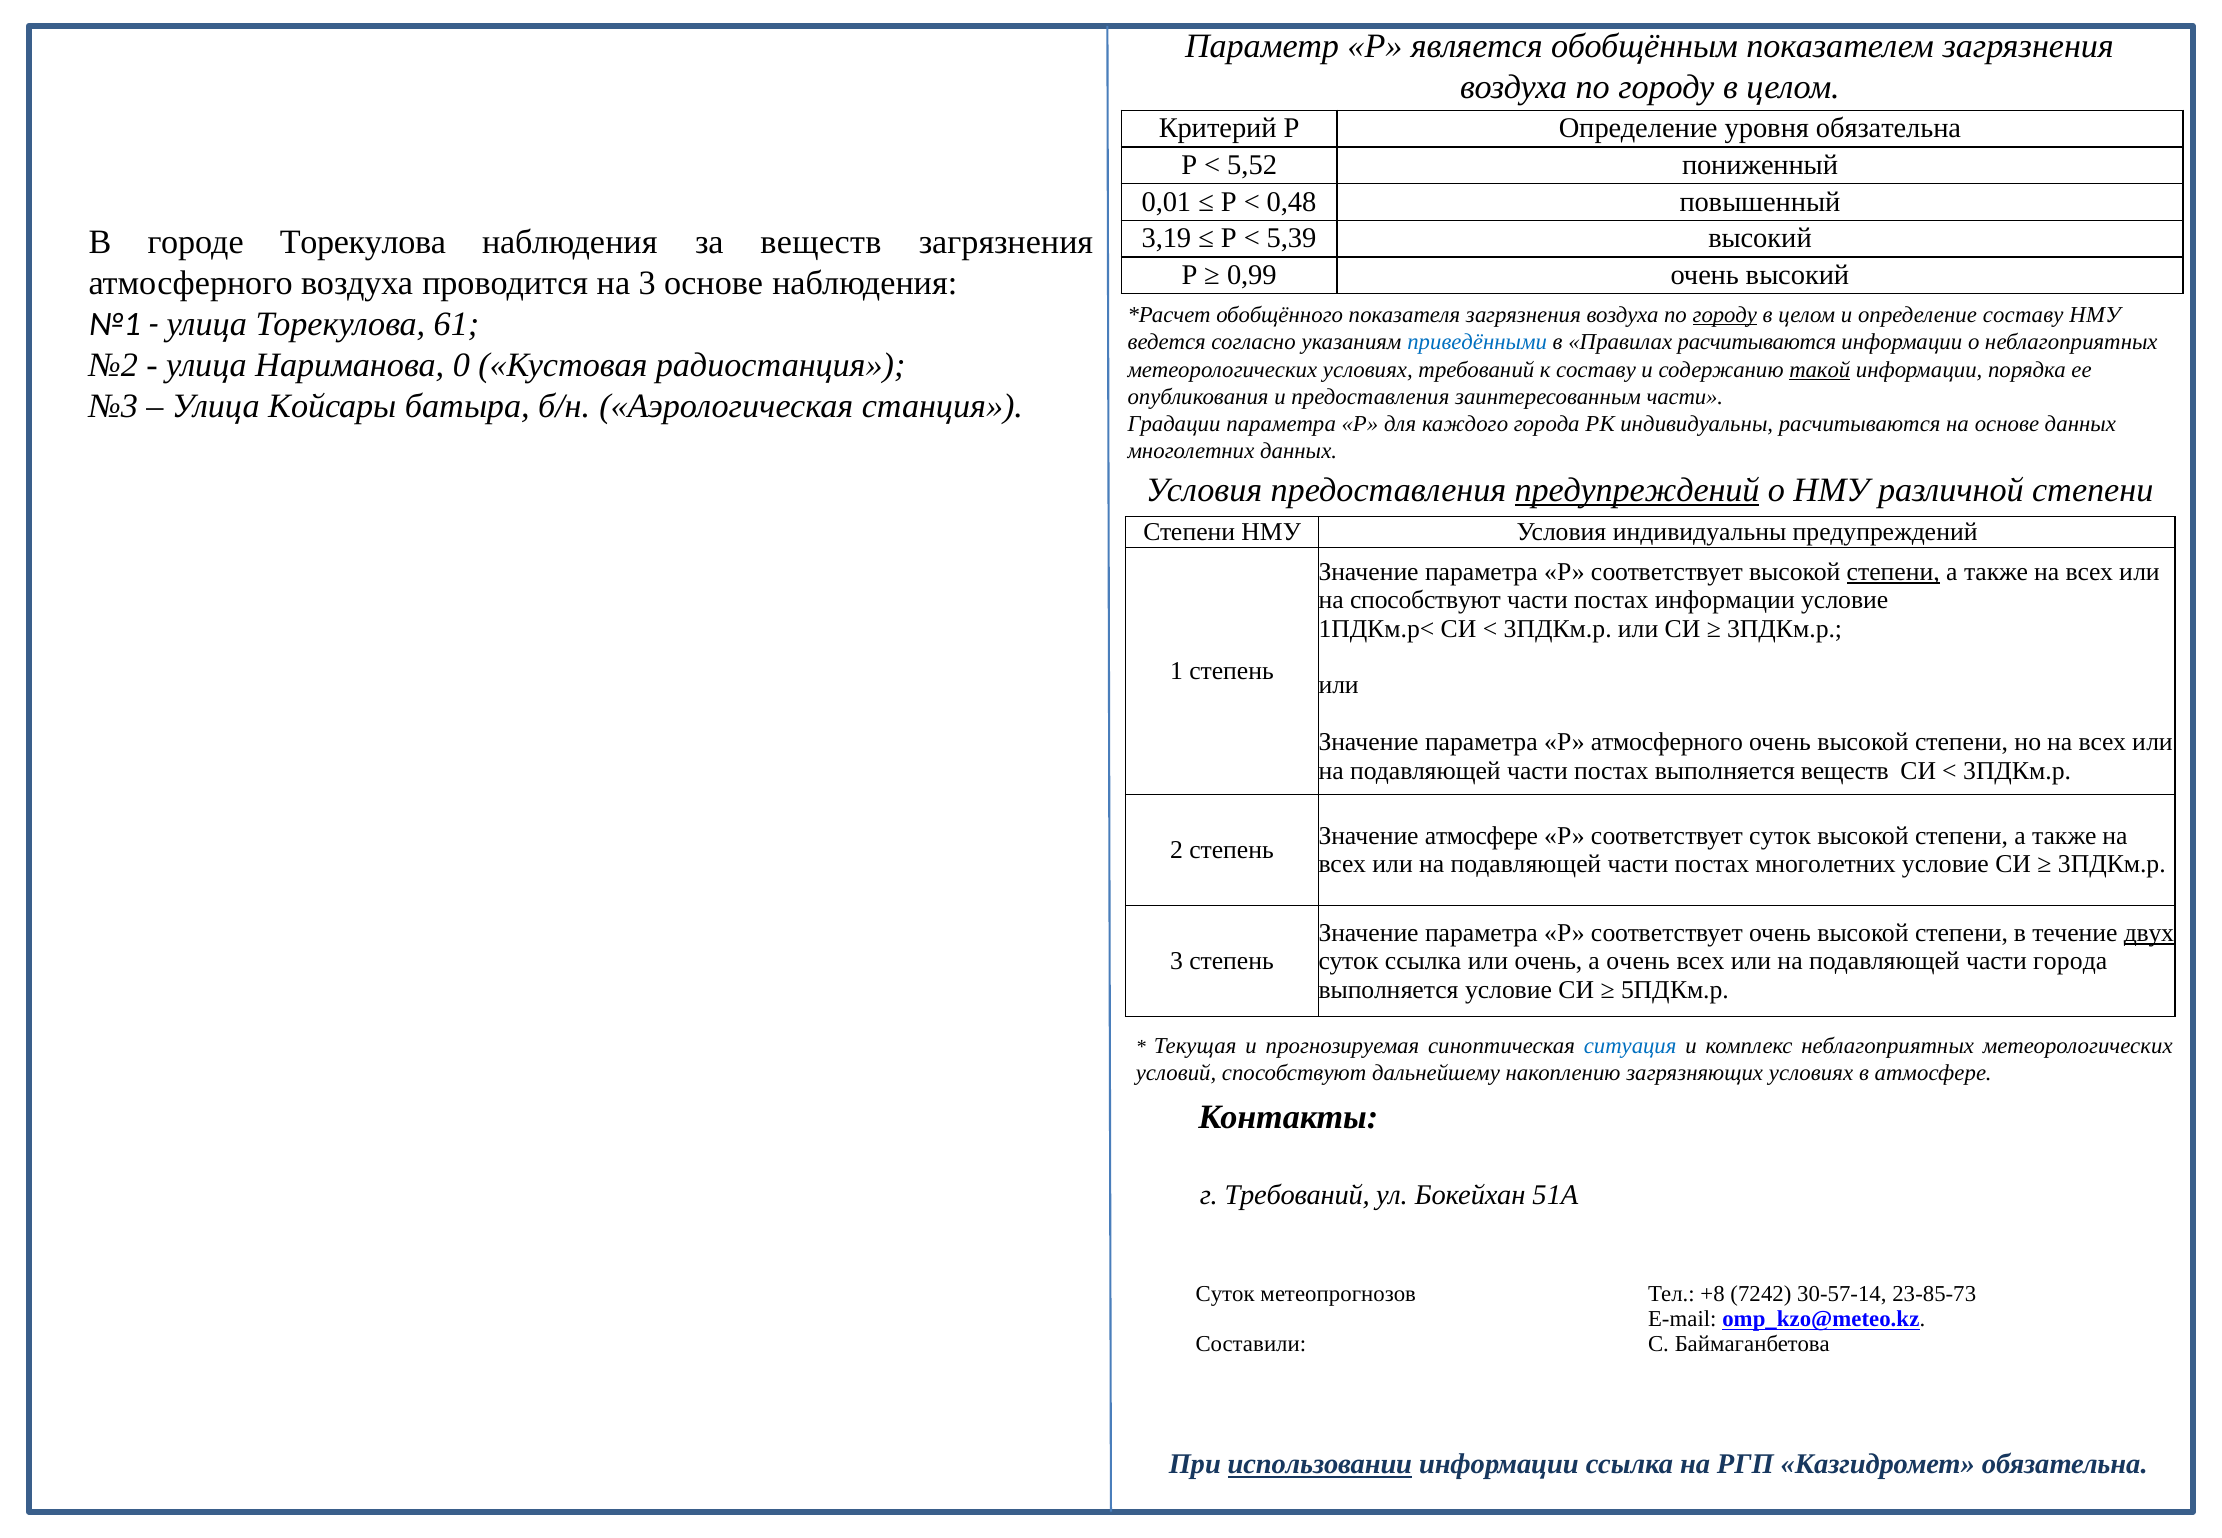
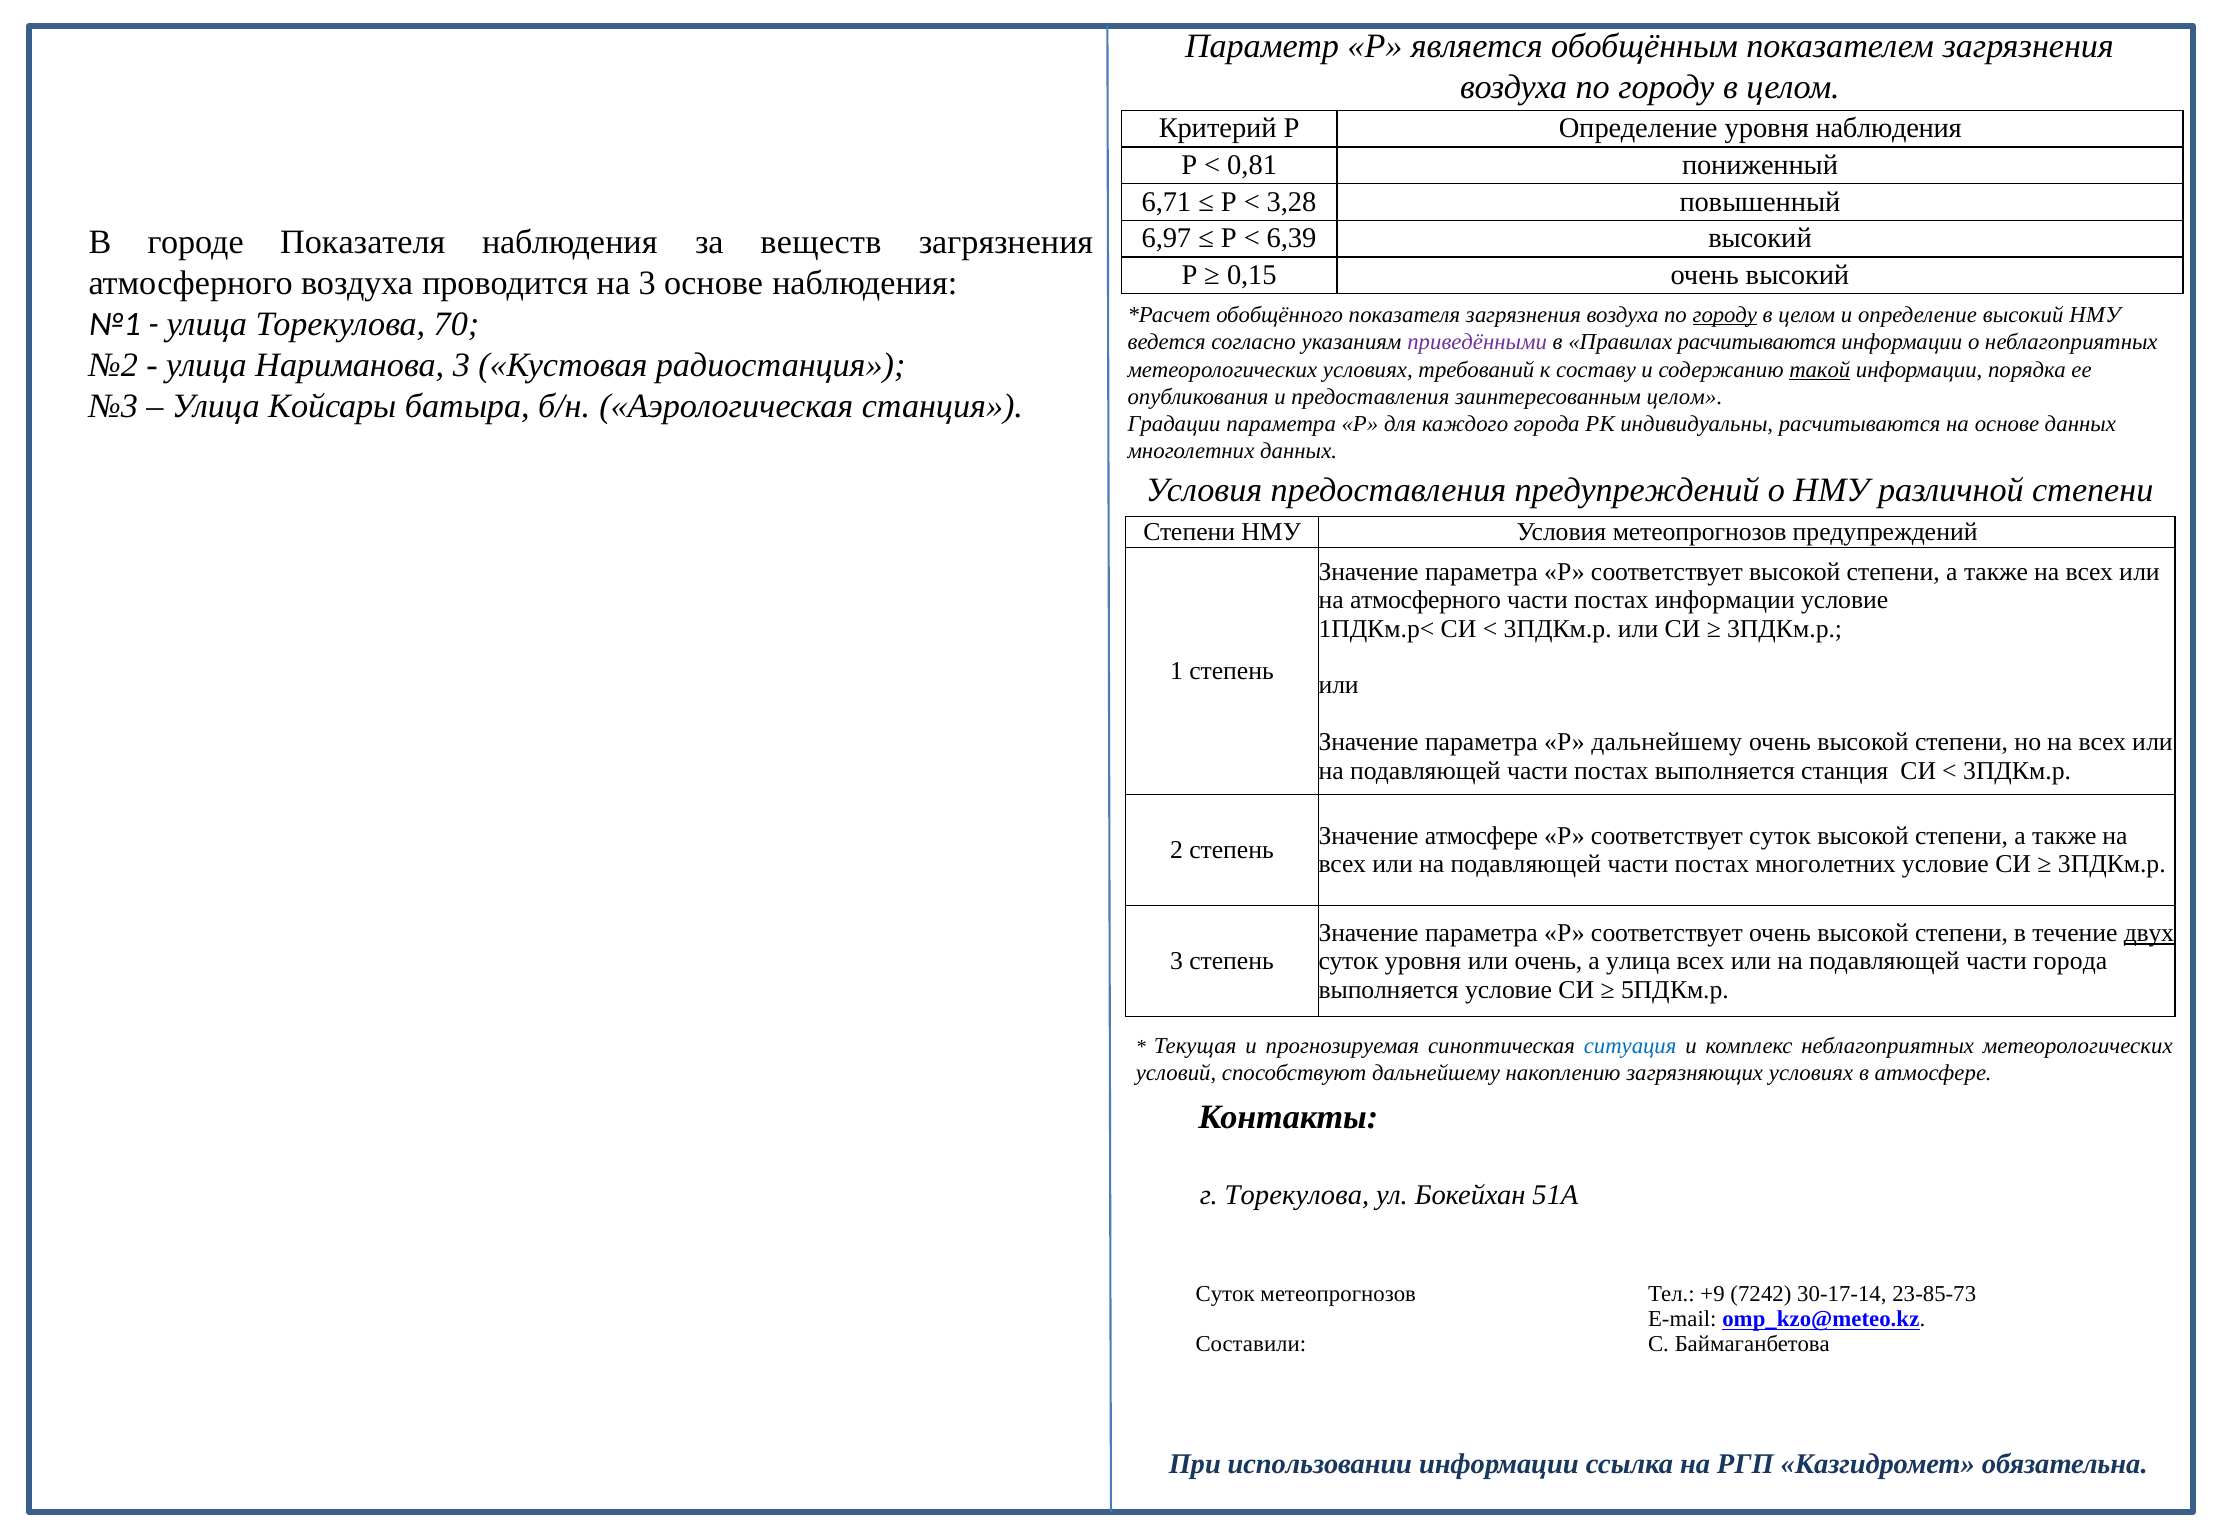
уровня обязательна: обязательна -> наблюдения
5,52: 5,52 -> 0,81
0,01: 0,01 -> 6,71
0,48: 0,48 -> 3,28
3,19: 3,19 -> 6,97
5,39: 5,39 -> 6,39
городе Торекулова: Торекулова -> Показателя
0,99: 0,99 -> 0,15
определение составу: составу -> высокий
61: 61 -> 70
приведёнными colour: blue -> purple
Нариманова 0: 0 -> 3
заинтересованным части: части -> целом
предупреждений at (1637, 491) underline: present -> none
Условия индивидуальны: индивидуальны -> метеопрогнозов
степени at (1893, 572) underline: present -> none
на способствуют: способствуют -> атмосферного
Р атмосферного: атмосферного -> дальнейшему
выполняется веществ: веществ -> станция
суток ссылка: ссылка -> уровня
а очень: очень -> улица
г Требований: Требований -> Торекулова
+8: +8 -> +9
30-57-14: 30-57-14 -> 30-17-14
использовании underline: present -> none
